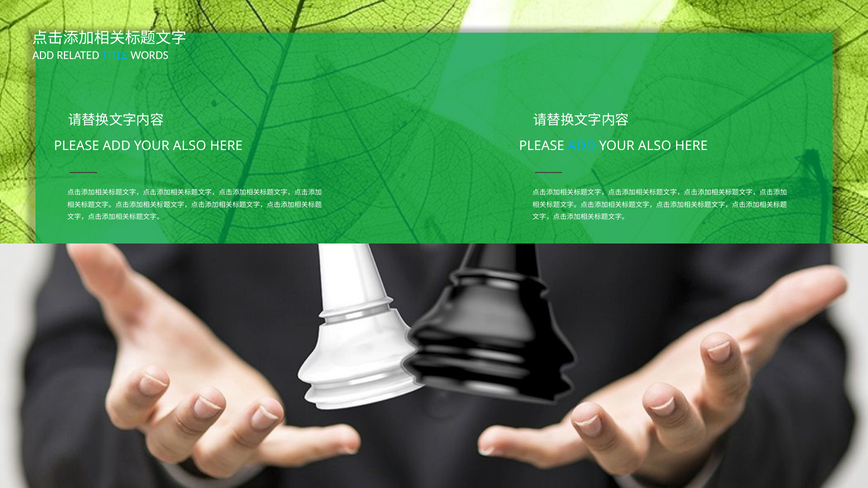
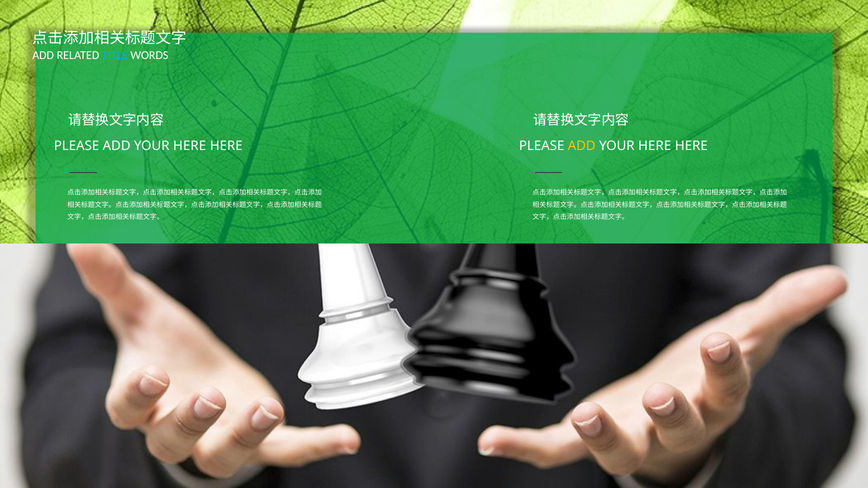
ALSO at (190, 146): ALSO -> HERE
ADD at (582, 146) colour: light blue -> yellow
ALSO at (655, 146): ALSO -> HERE
